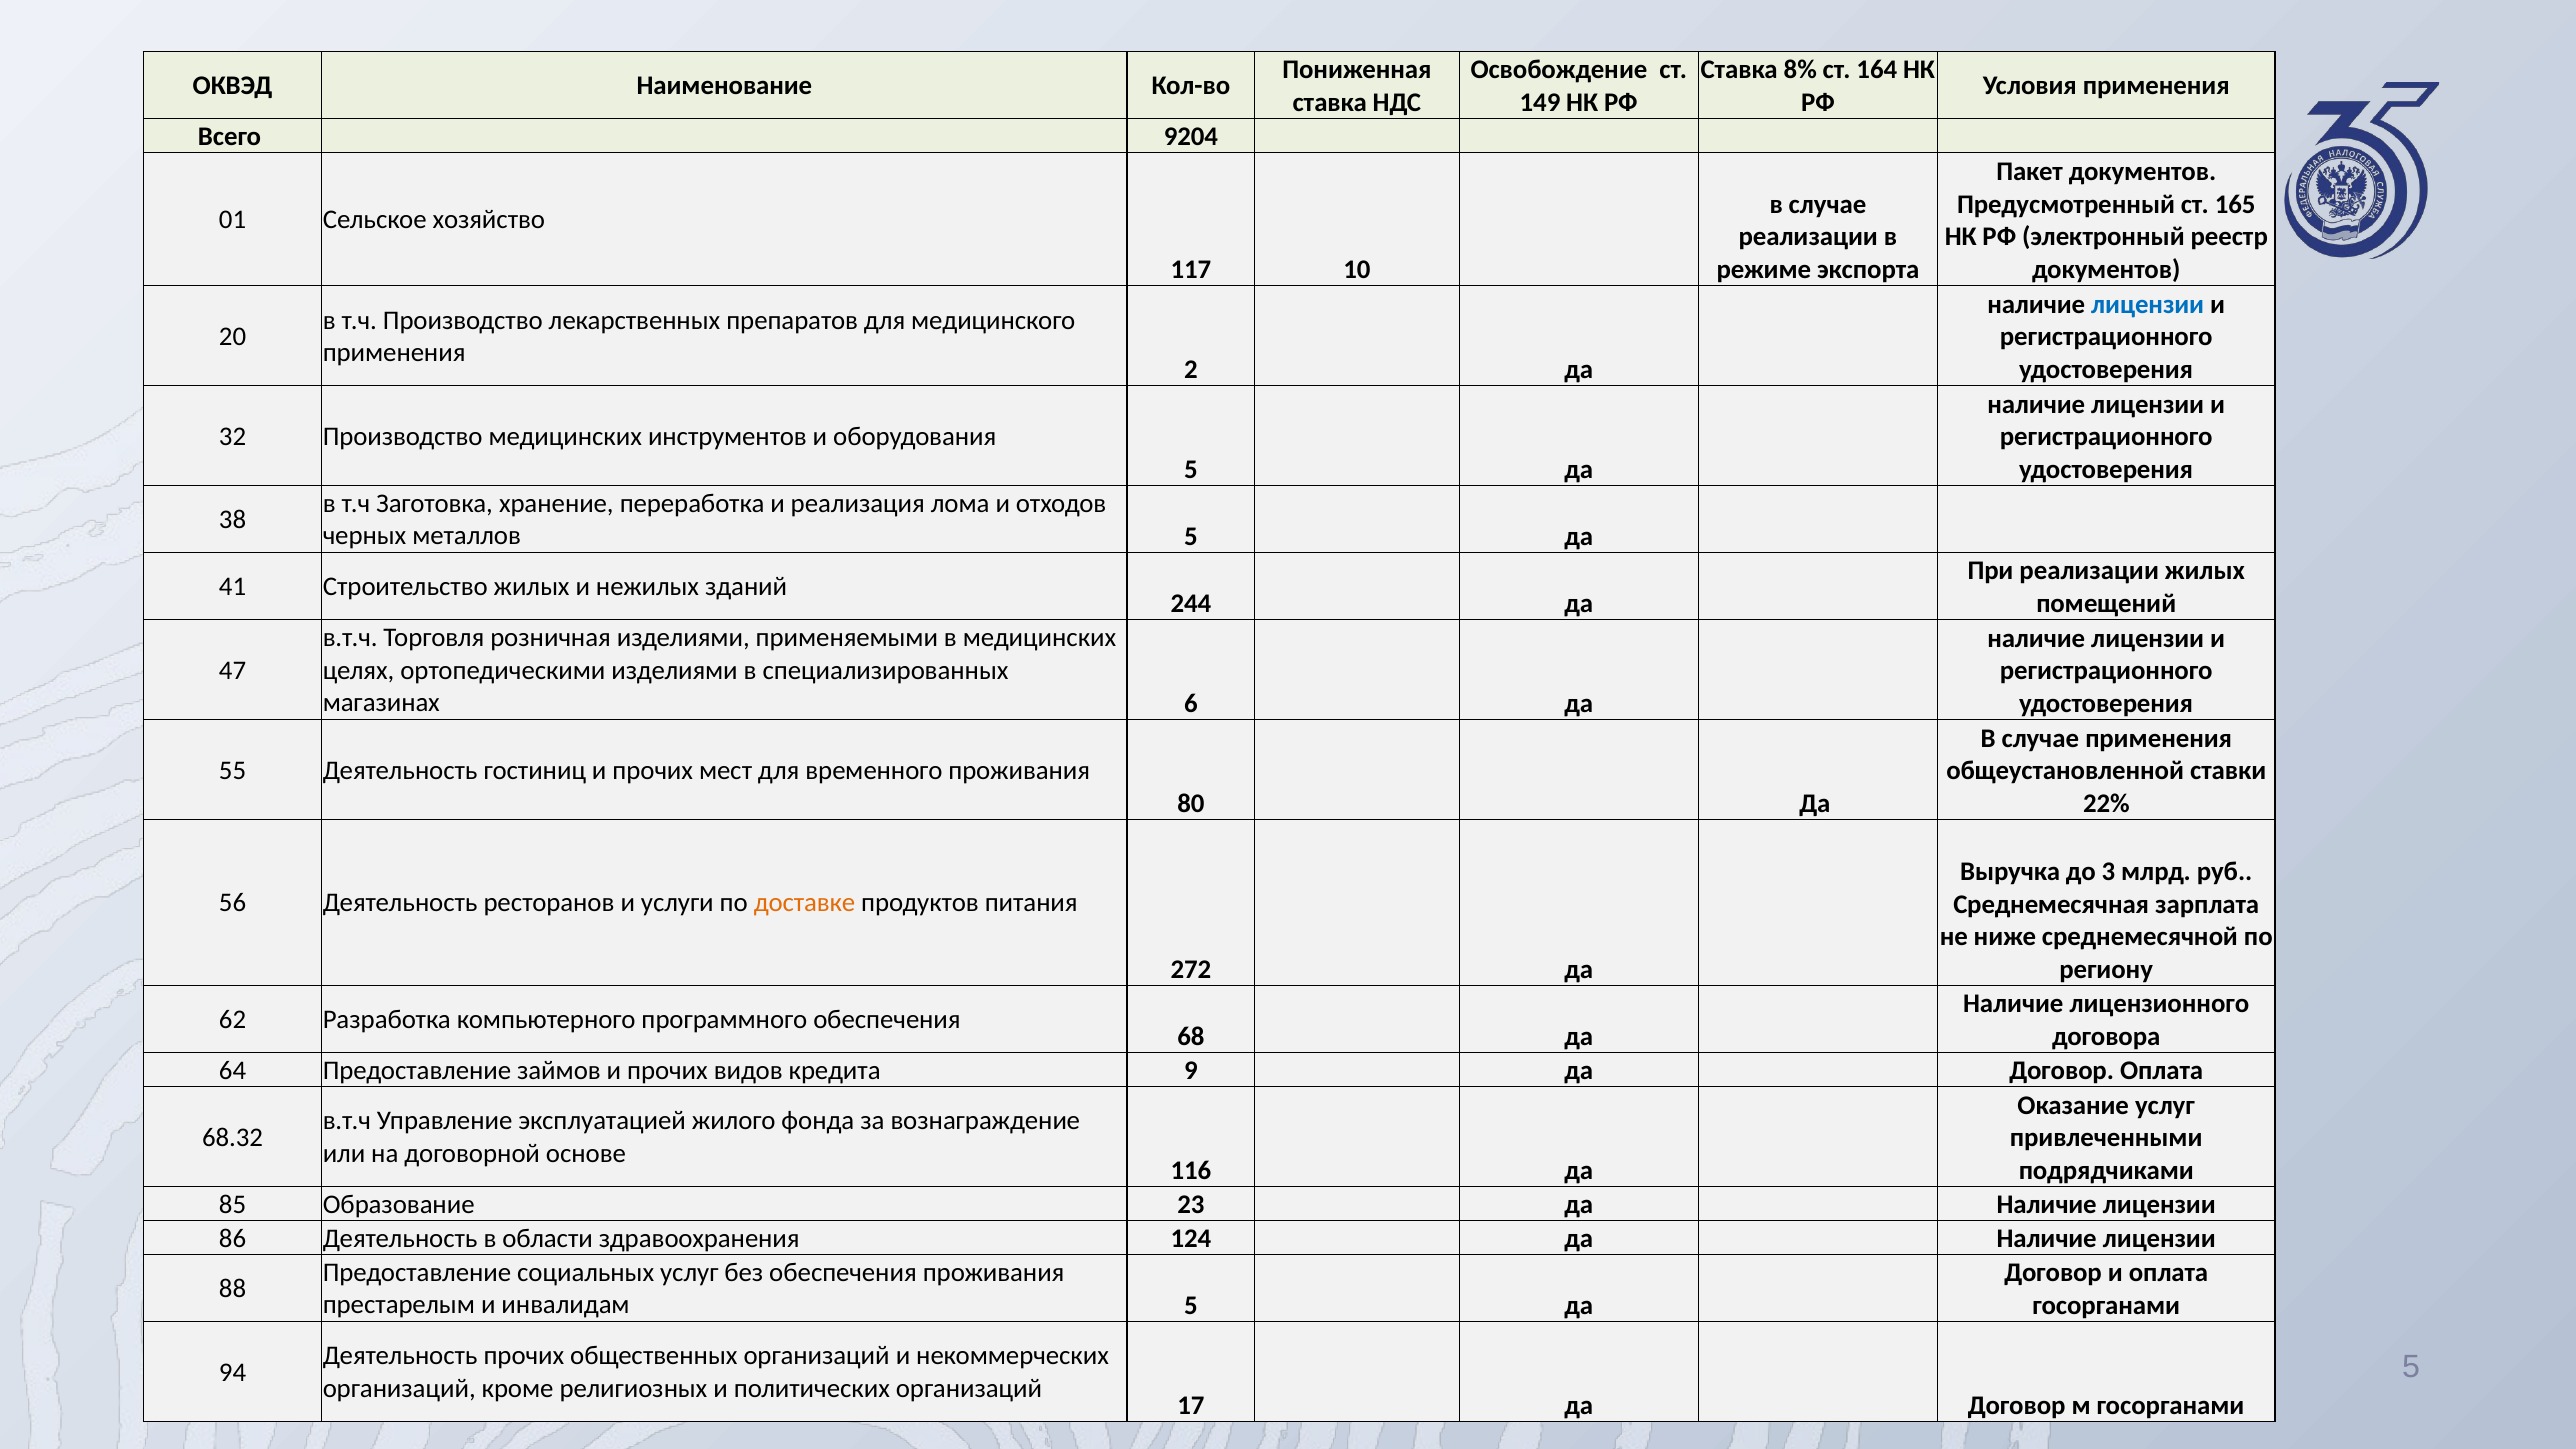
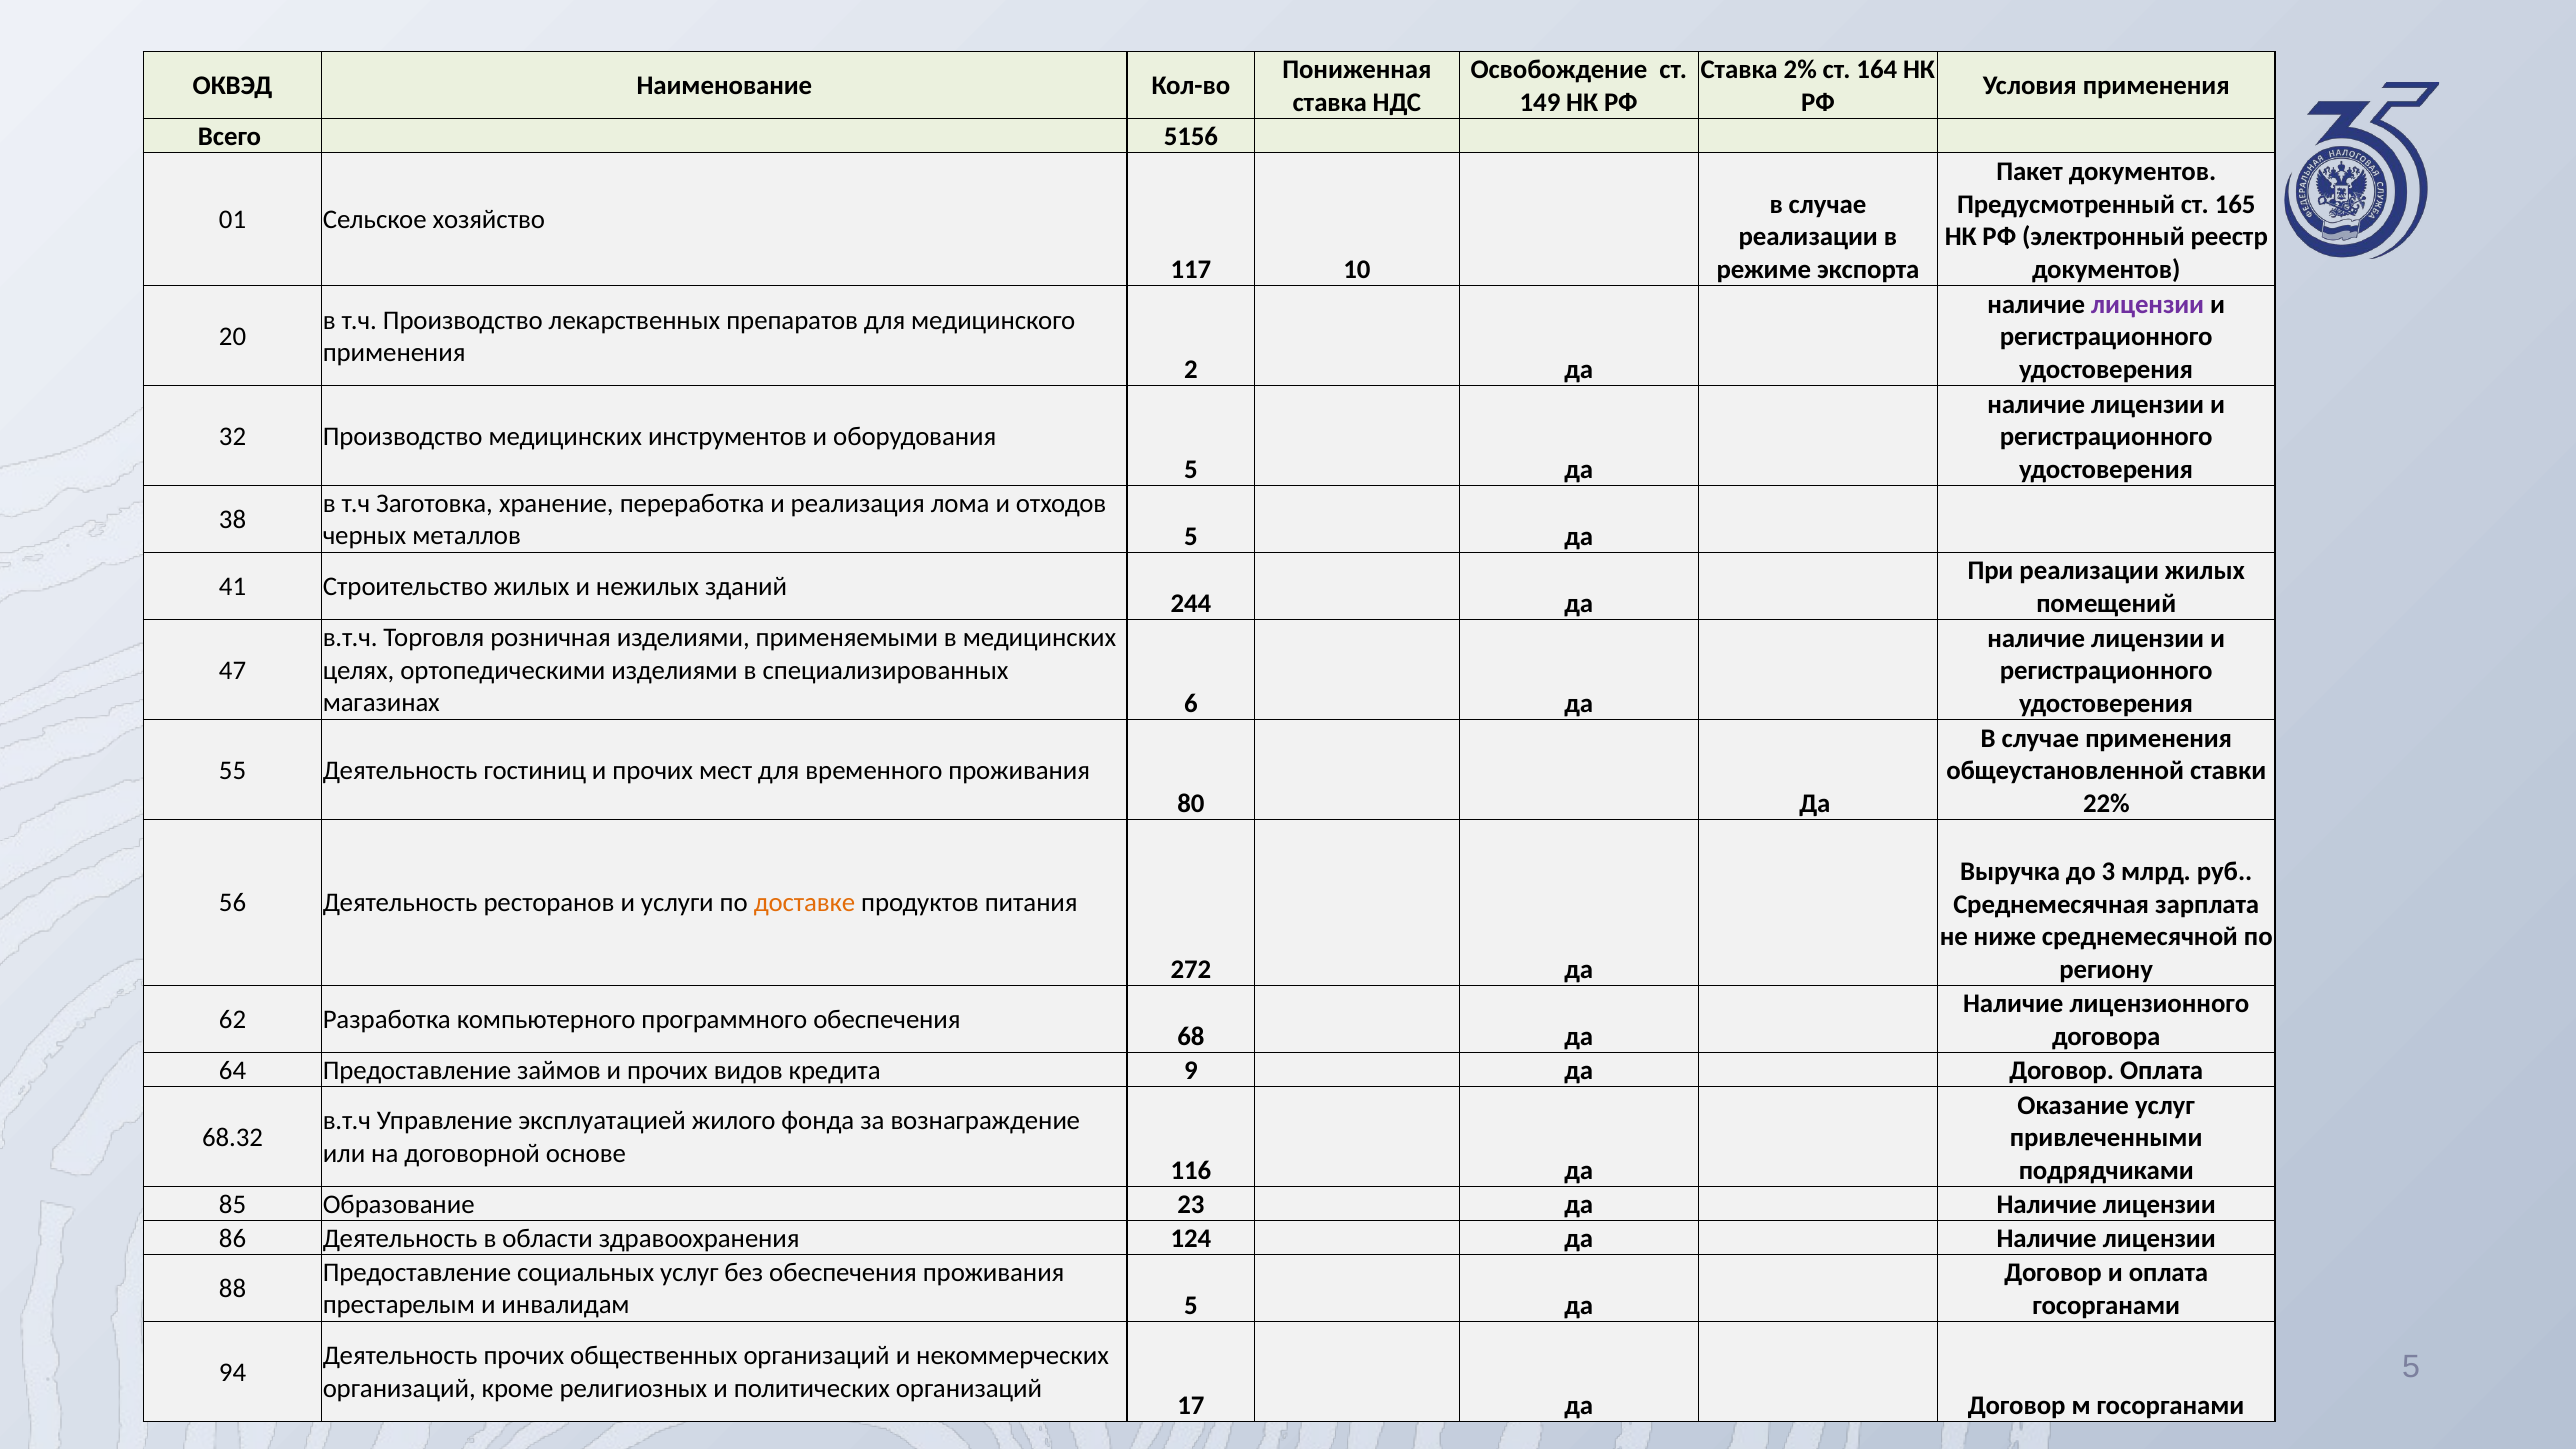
8%: 8% -> 2%
9204: 9204 -> 5156
лицензии at (2148, 305) colour: blue -> purple
